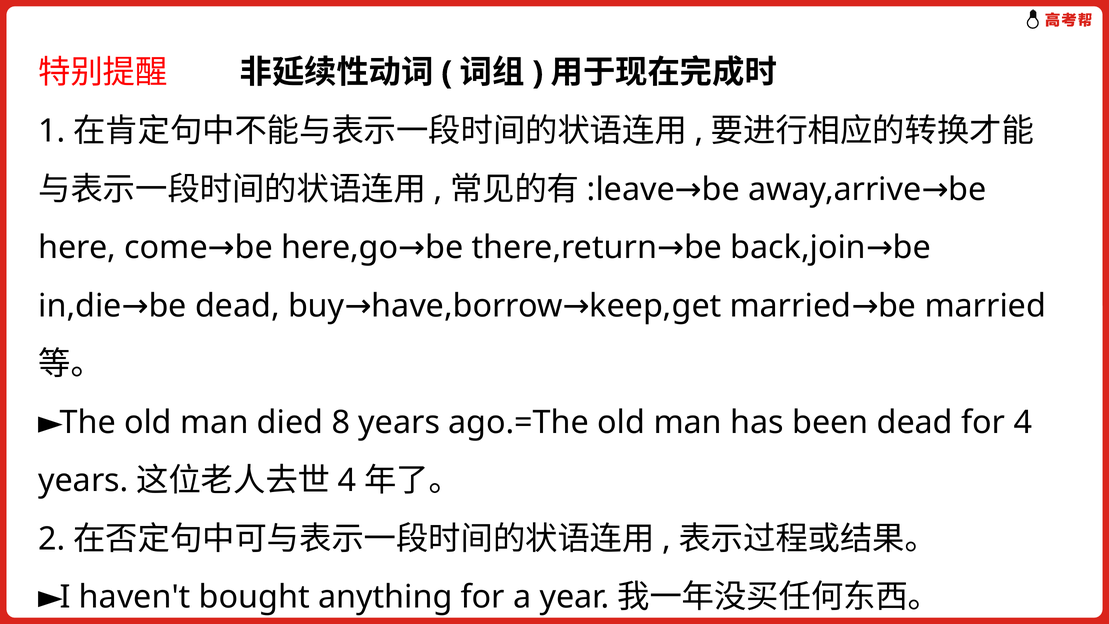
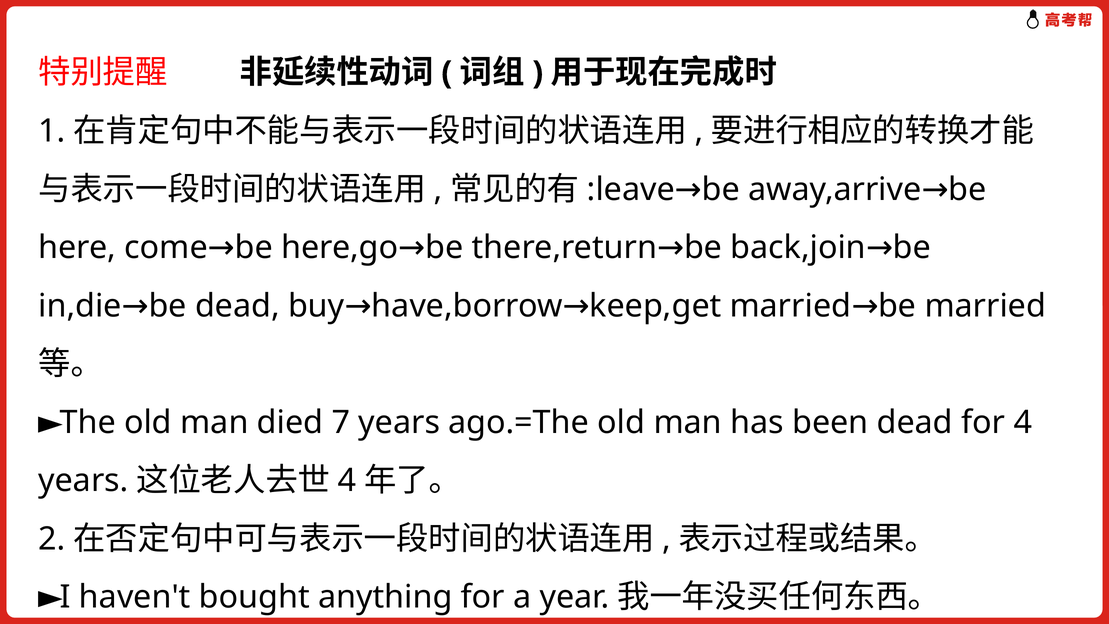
8: 8 -> 7
